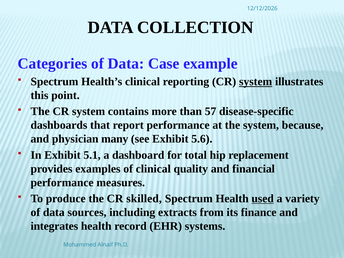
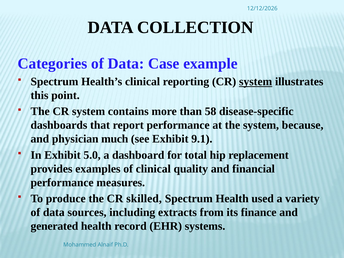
57: 57 -> 58
many: many -> much
5.6: 5.6 -> 9.1
5.1: 5.1 -> 5.0
used underline: present -> none
integrates: integrates -> generated
